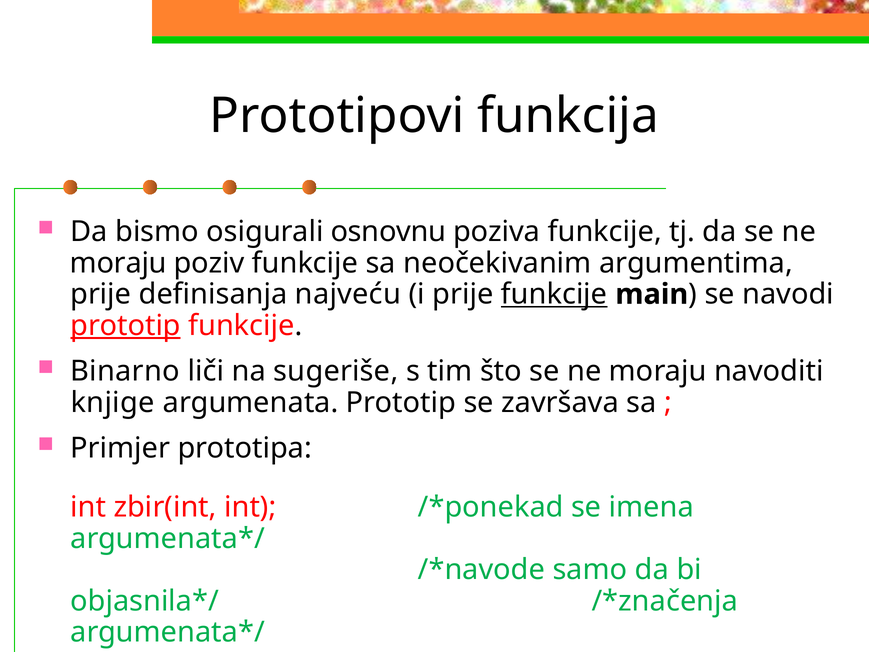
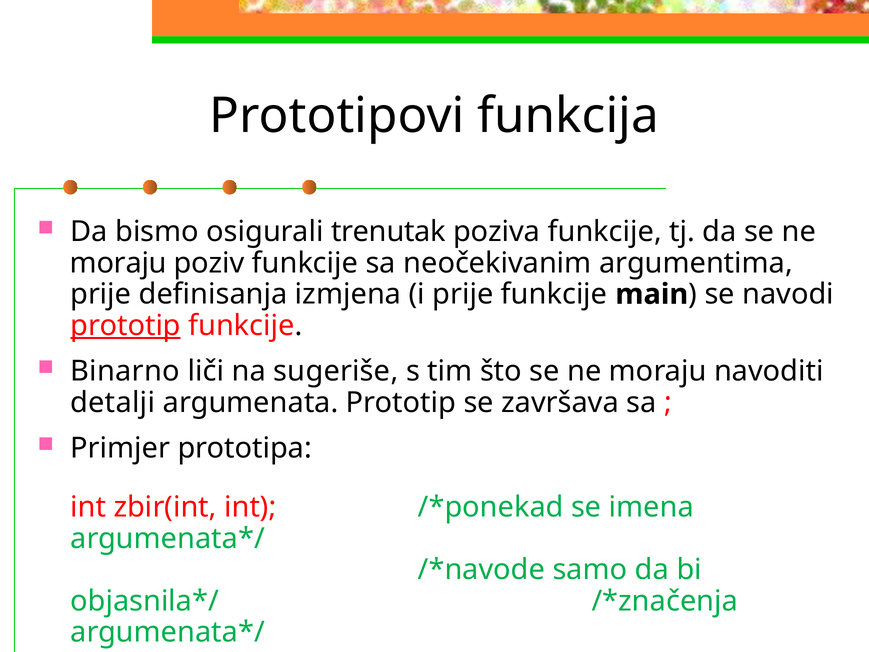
osnovnu: osnovnu -> trenutak
najveću: najveću -> izmjena
funkcije at (554, 294) underline: present -> none
knjige: knjige -> detalji
